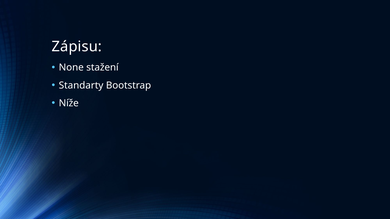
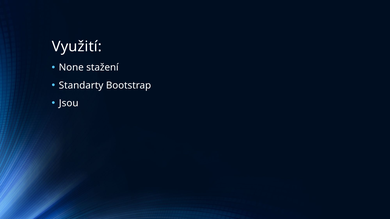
Zápisu: Zápisu -> Využití
Níže: Níže -> Jsou
